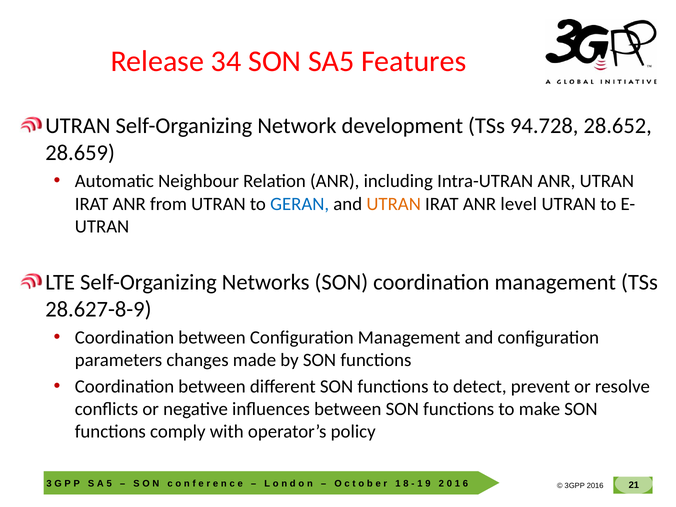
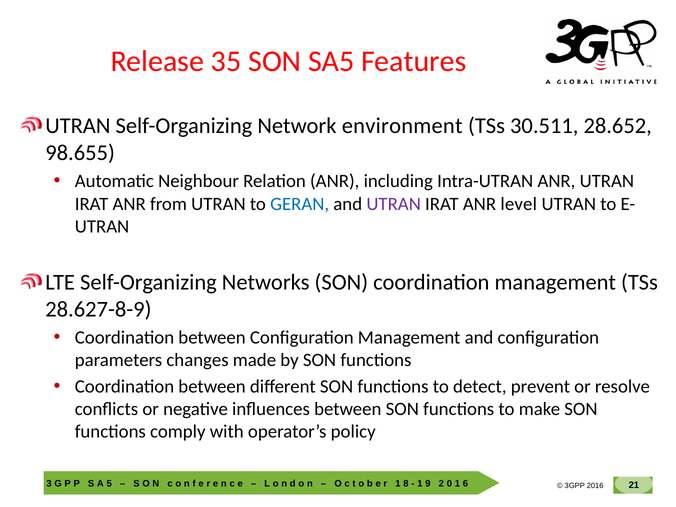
34: 34 -> 35
development: development -> environment
94.728: 94.728 -> 30.511
28.659: 28.659 -> 98.655
UTRAN at (394, 204) colour: orange -> purple
